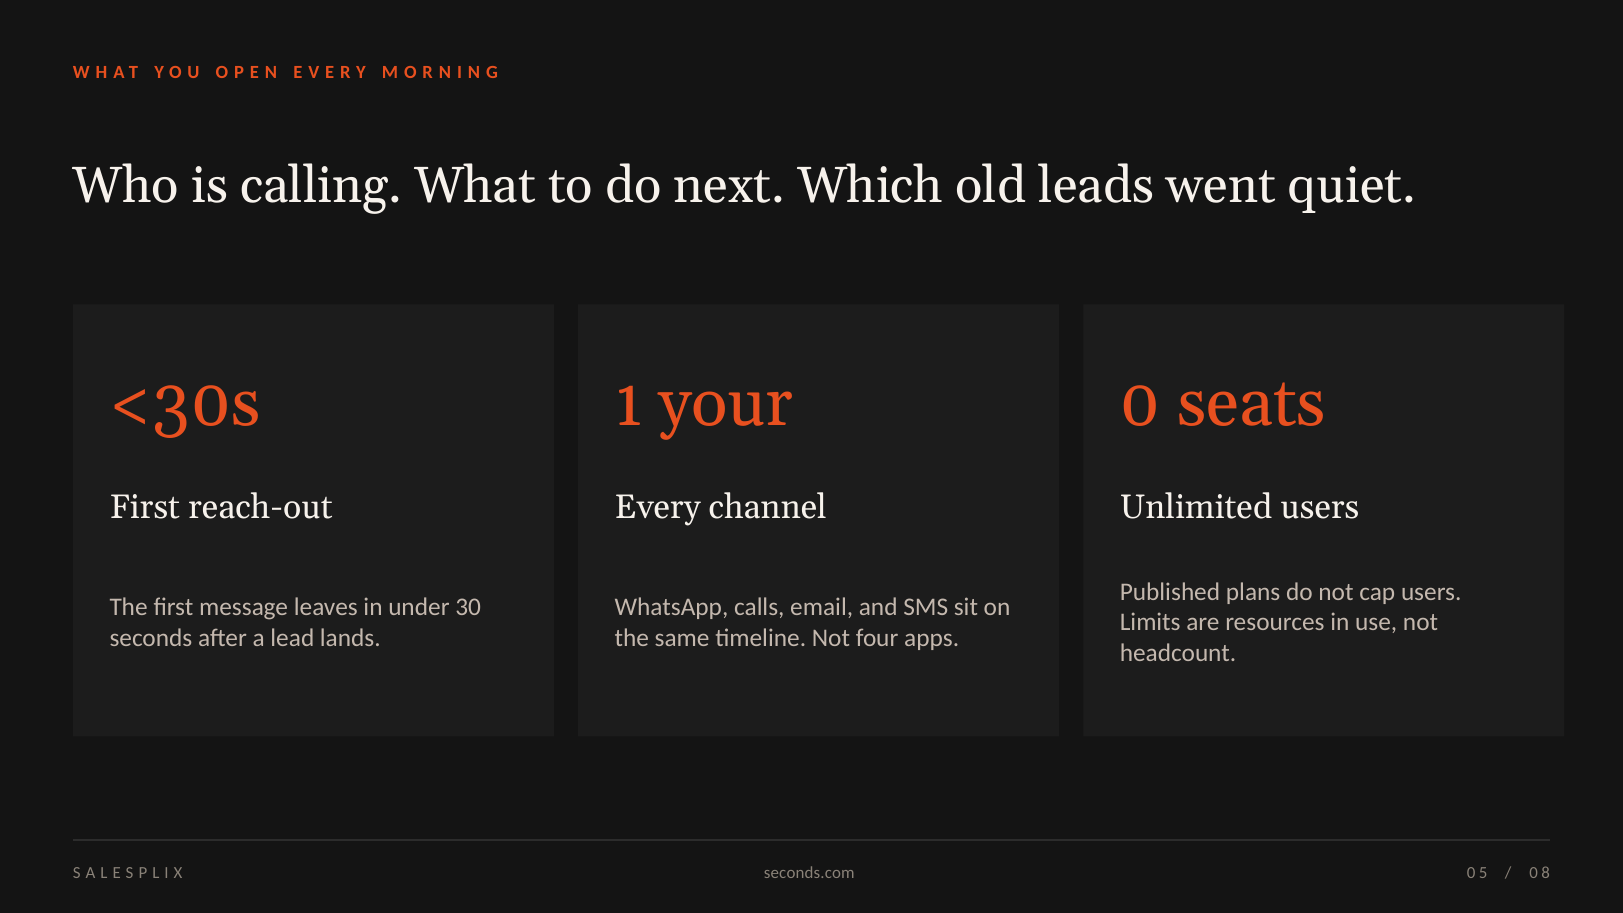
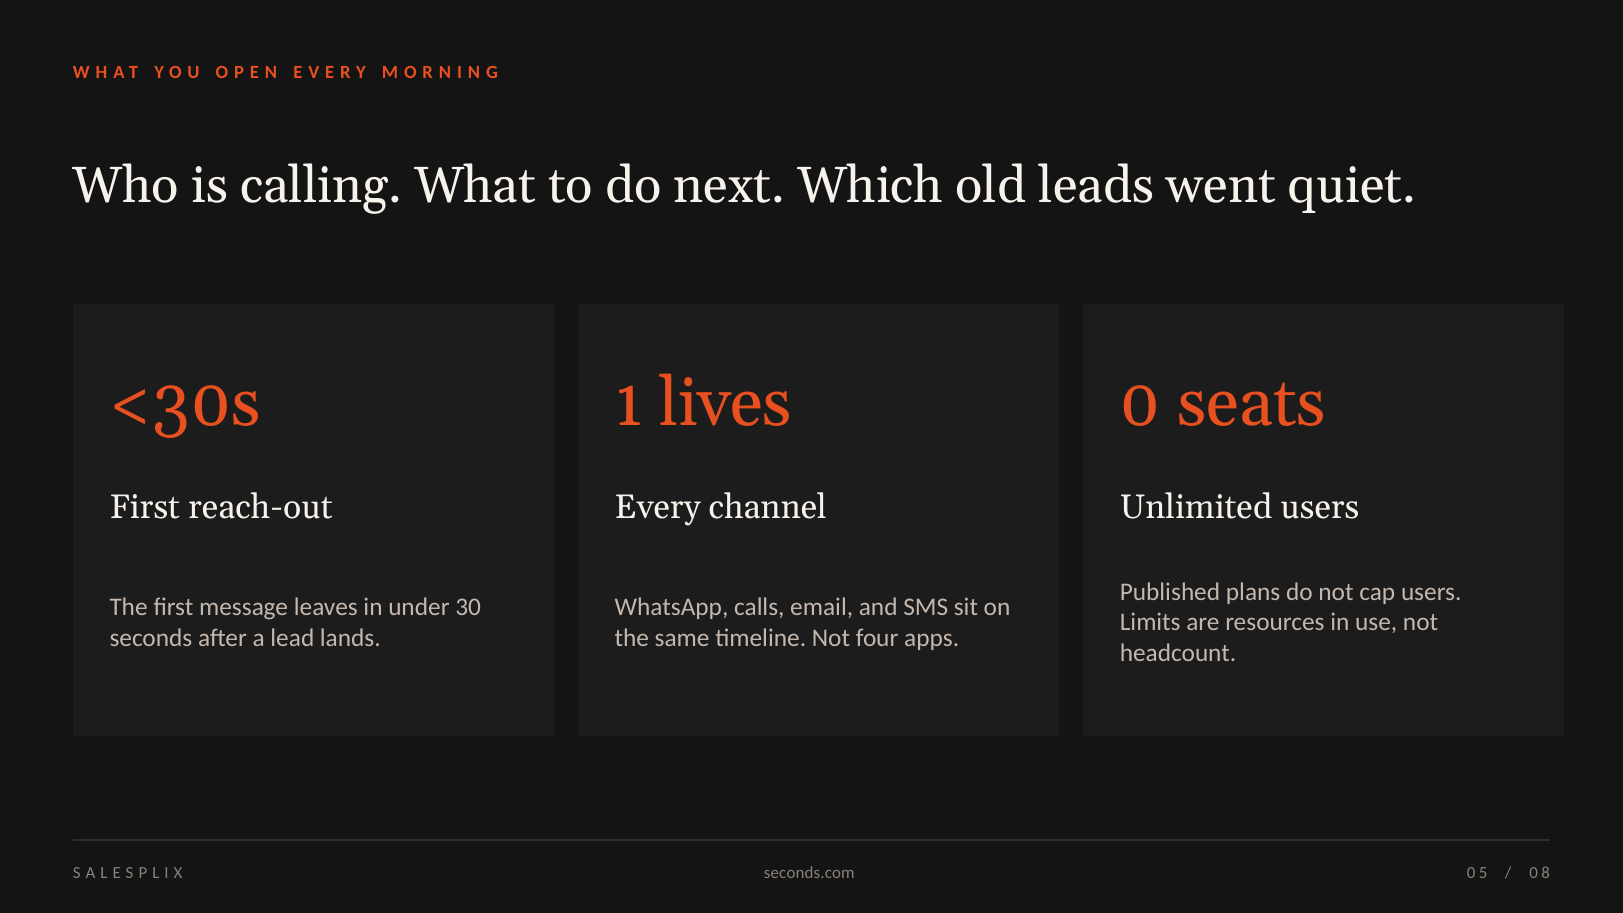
your: your -> lives
